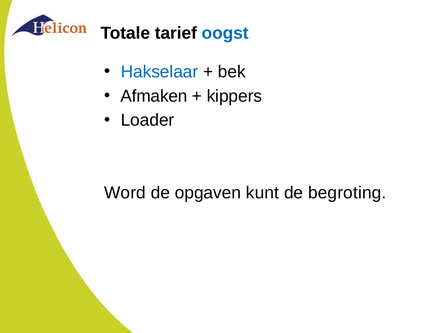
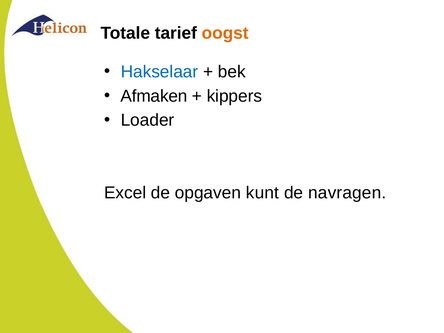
oogst colour: blue -> orange
Word: Word -> Excel
begroting: begroting -> navragen
